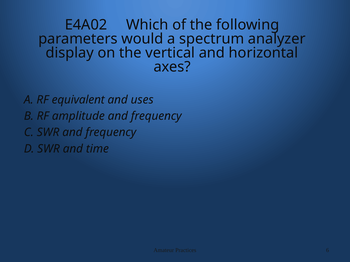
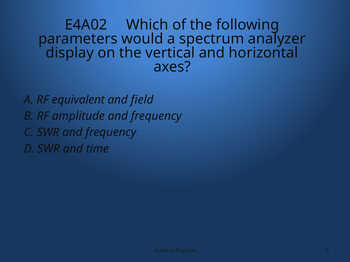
uses: uses -> field
